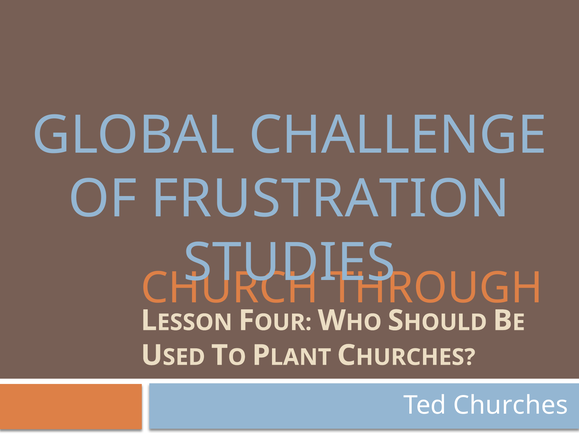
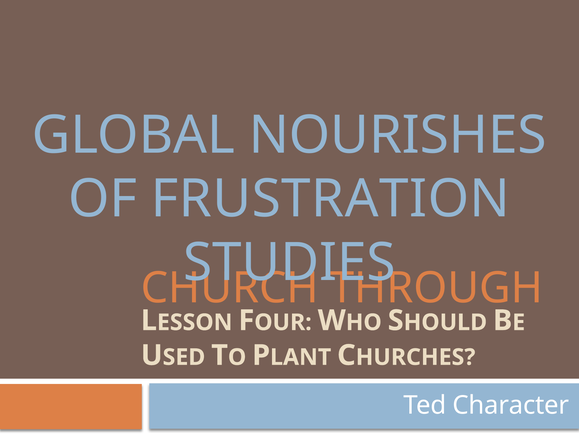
CHALLENGE: CHALLENGE -> NOURISHES
Churches: Churches -> Character
